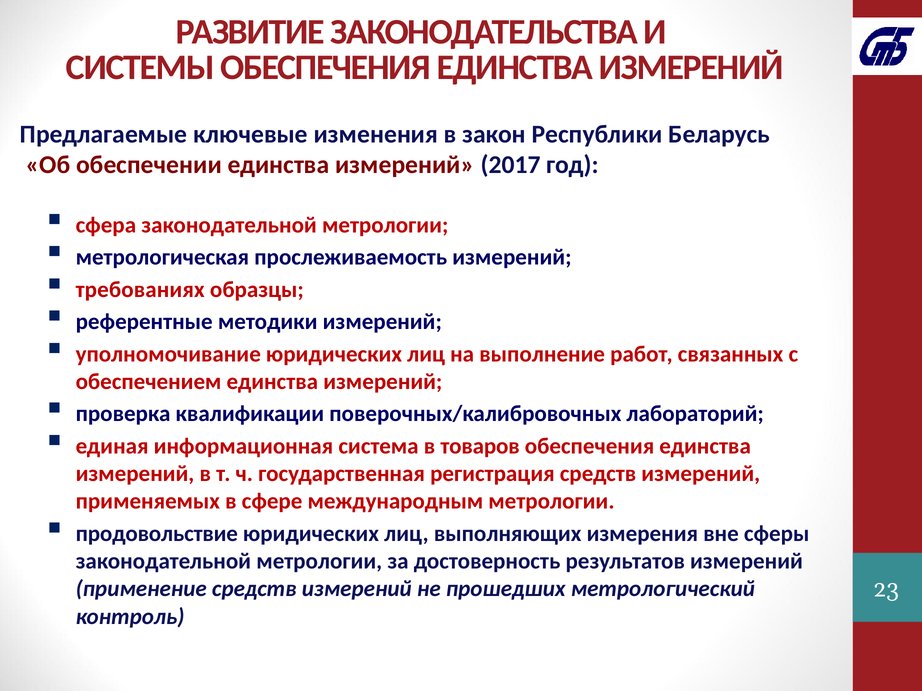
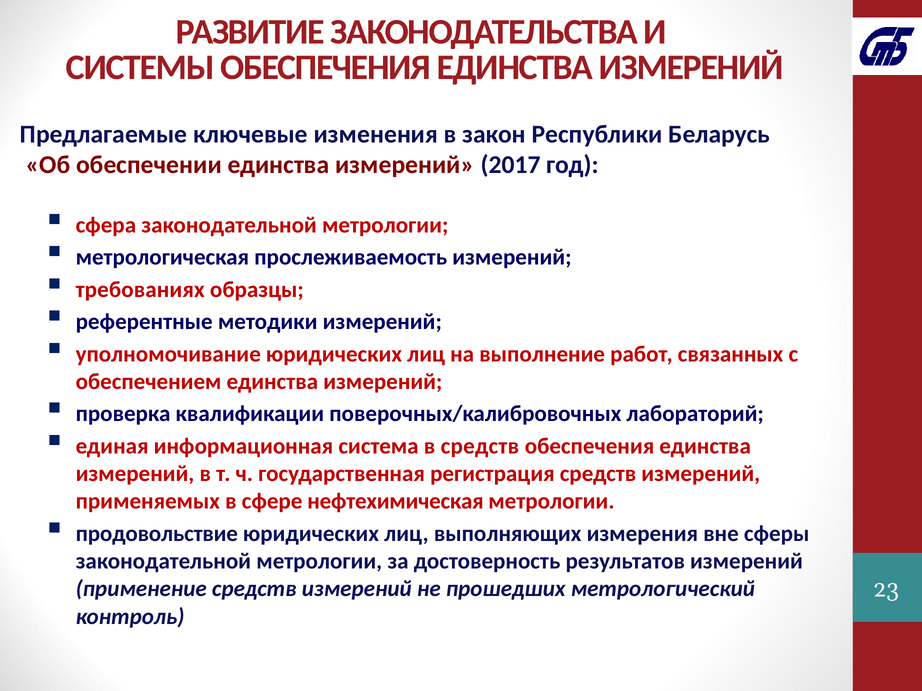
в товаров: товаров -> средств
международным: международным -> нефтехимическая
